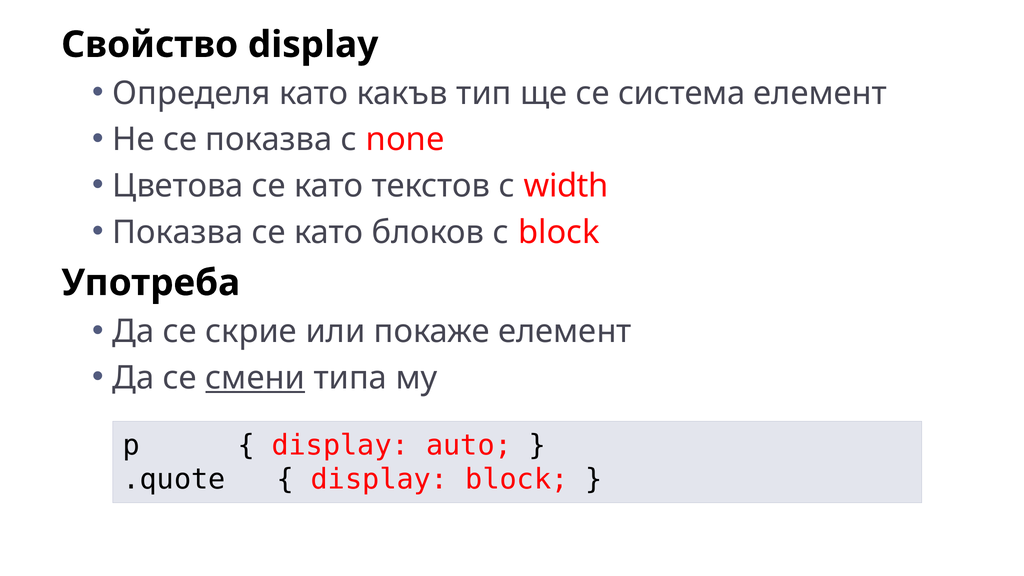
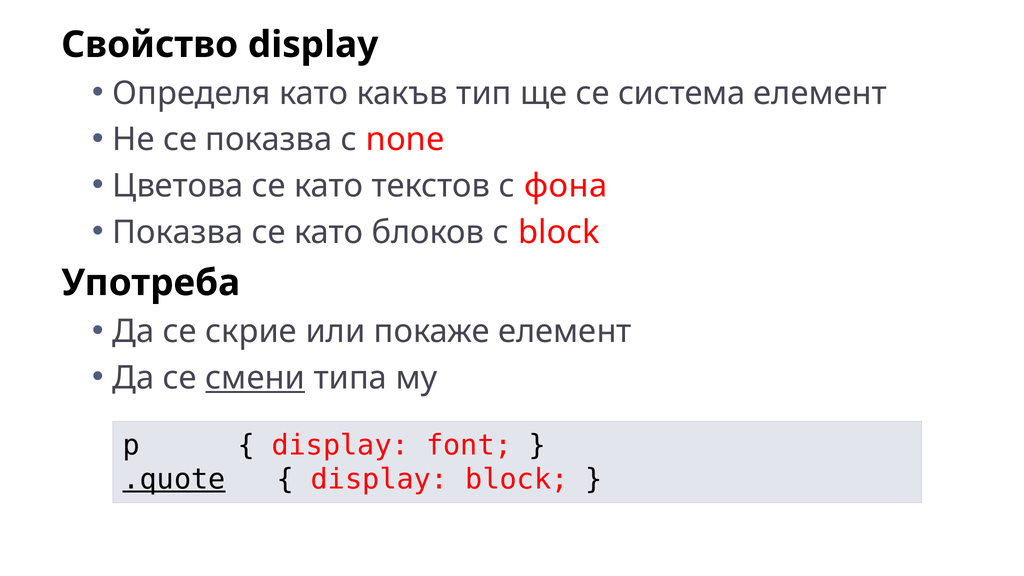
width: width -> фона
auto: auto -> font
.quote underline: none -> present
